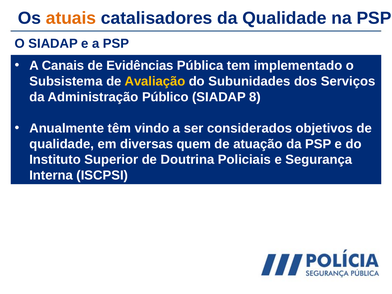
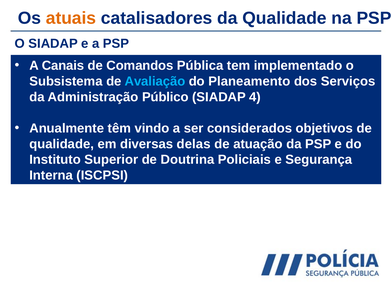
Evidências: Evidências -> Comandos
Avaliação colour: yellow -> light blue
Subunidades: Subunidades -> Planeamento
8: 8 -> 4
quem: quem -> delas
